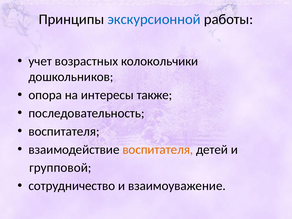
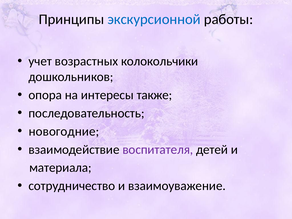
воспитателя at (64, 131): воспитателя -> новогодние
воспитателя at (158, 150) colour: orange -> purple
групповой: групповой -> материала
